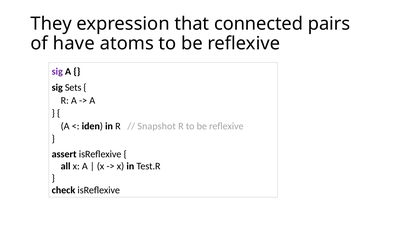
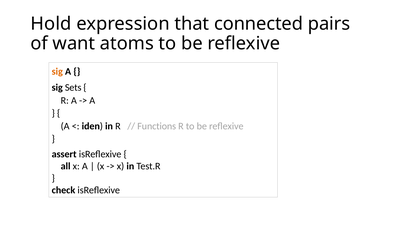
They: They -> Hold
have: have -> want
sig at (57, 71) colour: purple -> orange
Snapshot: Snapshot -> Functions
